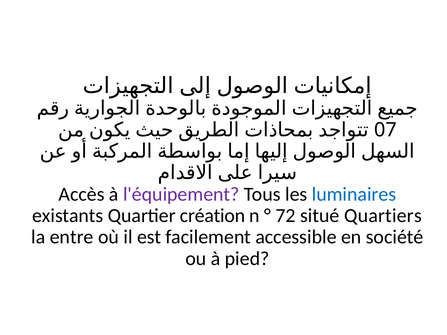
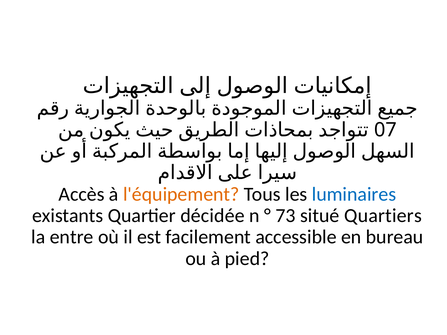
l'équipement colour: purple -> orange
création: création -> décidée
72: 72 -> 73
société: société -> bureau
